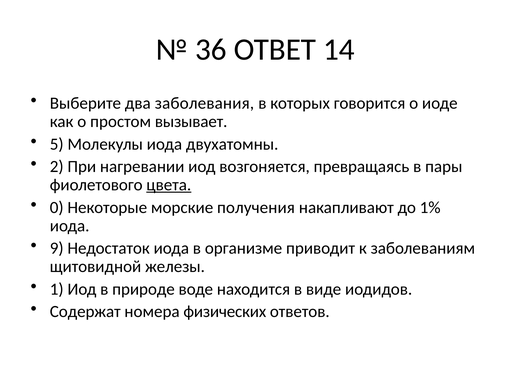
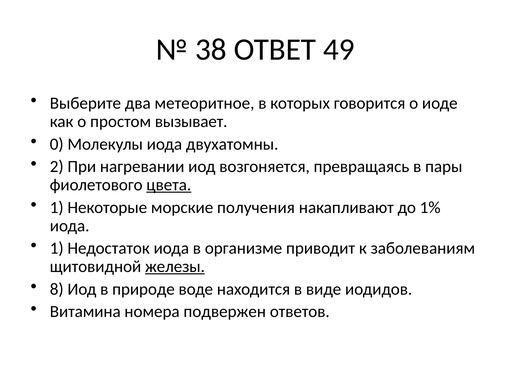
36: 36 -> 38
14: 14 -> 49
заболевания: заболевания -> метеоритное
5: 5 -> 0
0 at (57, 208): 0 -> 1
9 at (57, 248): 9 -> 1
железы underline: none -> present
1: 1 -> 8
Содержат: Содержат -> Витамина
физических: физических -> подвержен
